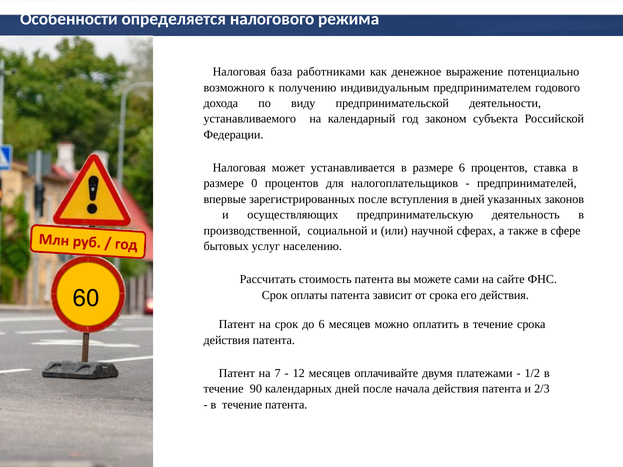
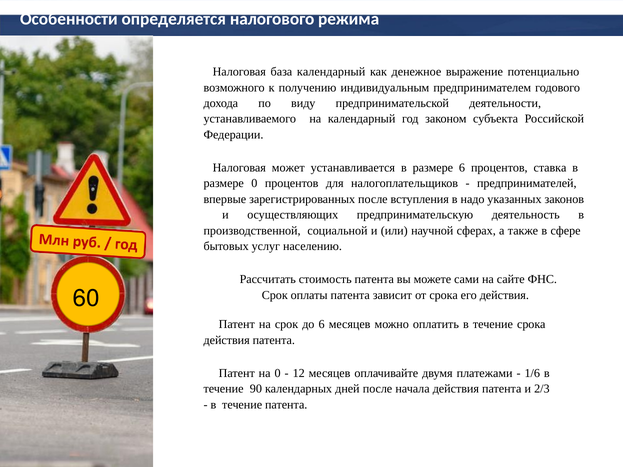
база работниками: работниками -> календарный
в дней: дней -> надо
на 7: 7 -> 0
1/2: 1/2 -> 1/6
